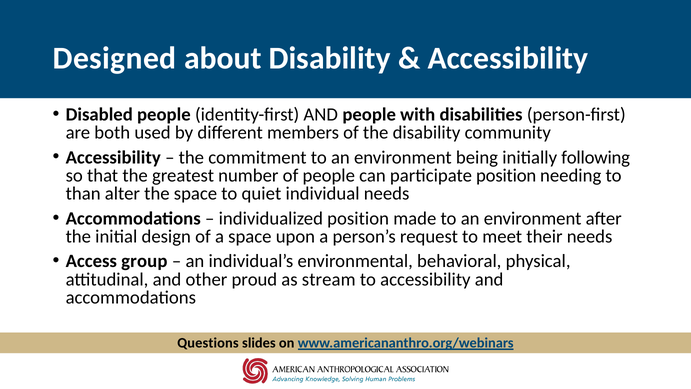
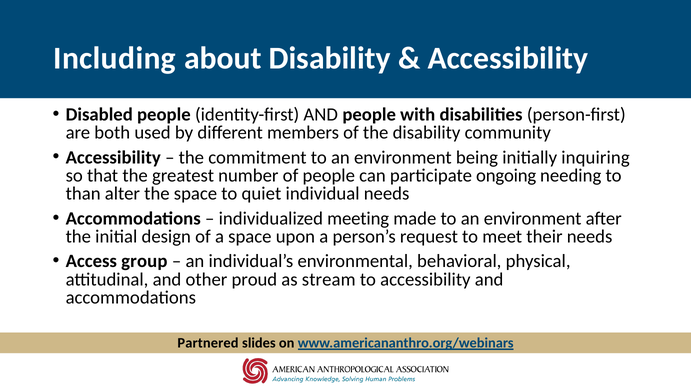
Designed: Designed -> Including
following: following -> inquiring
participate position: position -> ongoing
individualized position: position -> meeting
Questions: Questions -> Partnered
